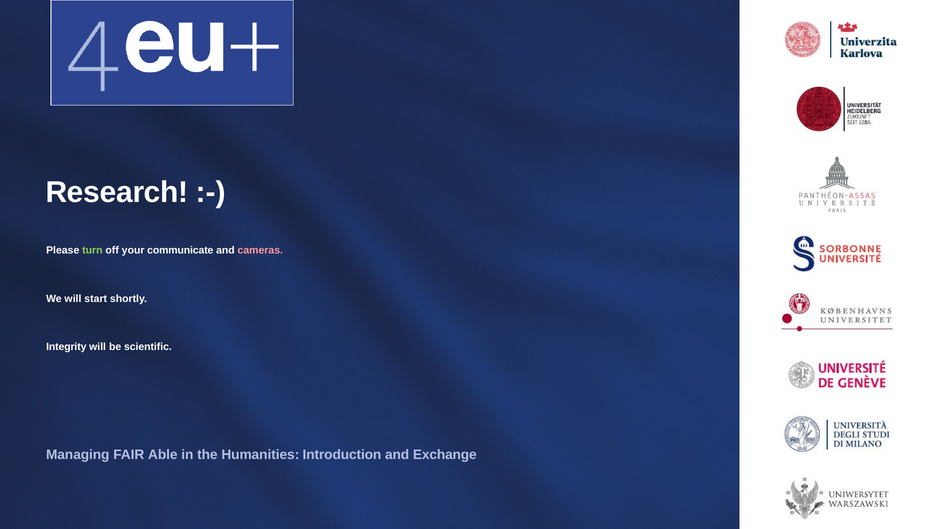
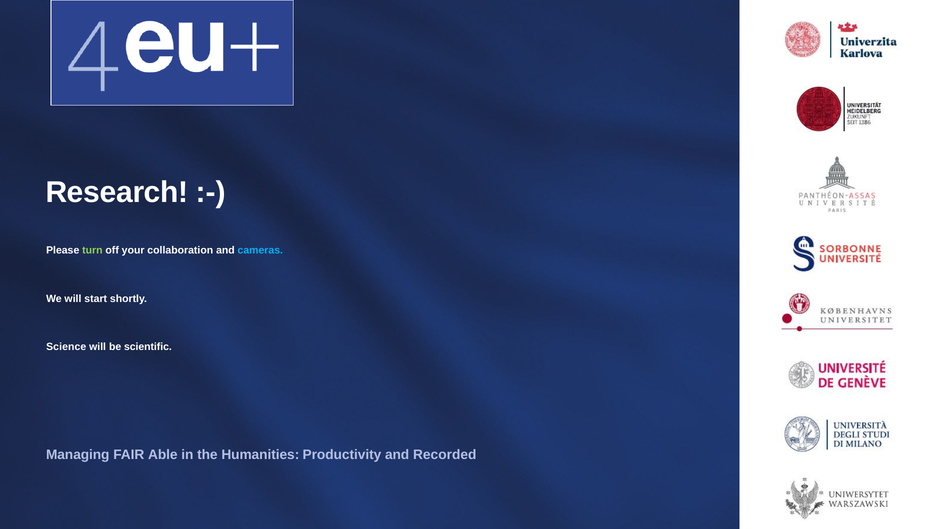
communicate: communicate -> collaboration
cameras colour: pink -> light blue
Integrity: Integrity -> Science
Introduction: Introduction -> Productivity
Exchange: Exchange -> Recorded
